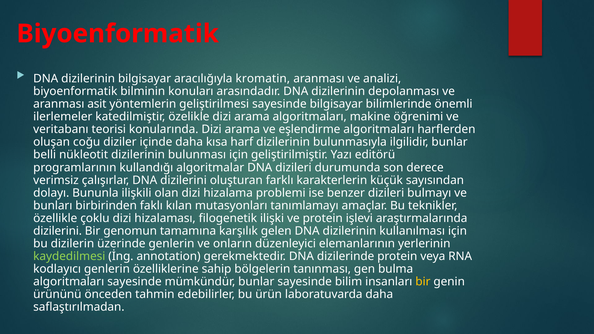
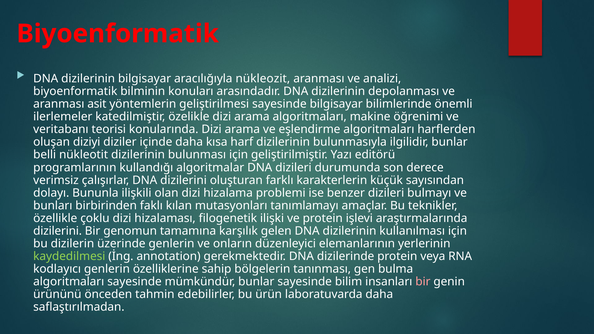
kromatin: kromatin -> nükleozit
coğu: coğu -> diziyi
bir at (423, 282) colour: yellow -> pink
